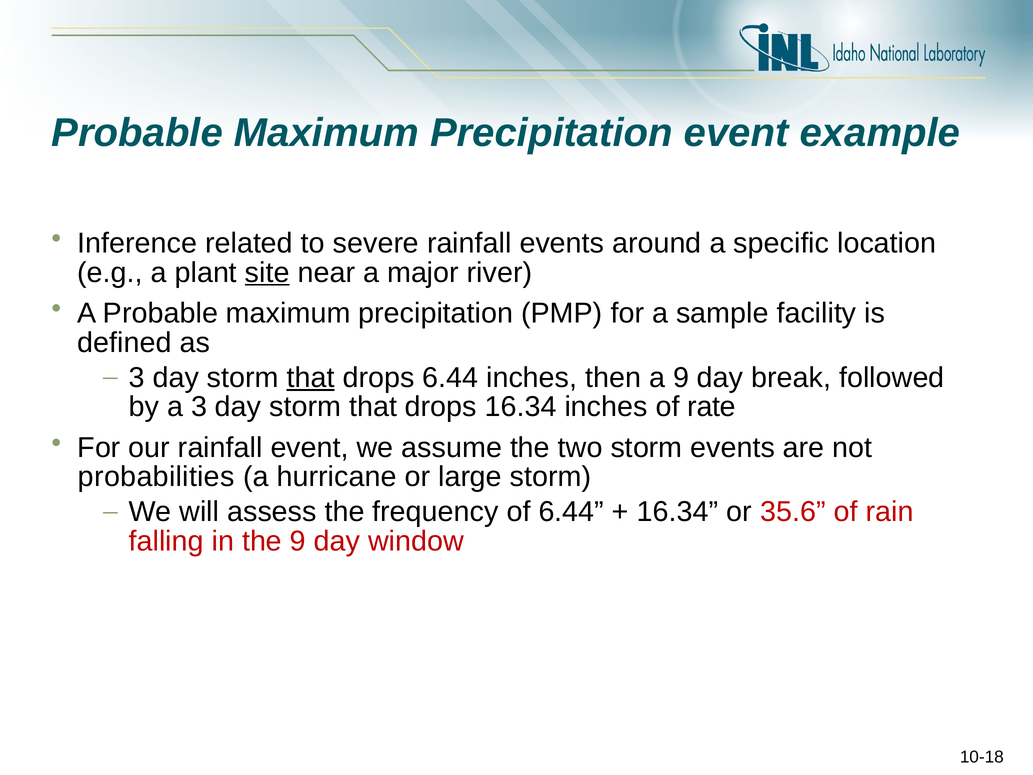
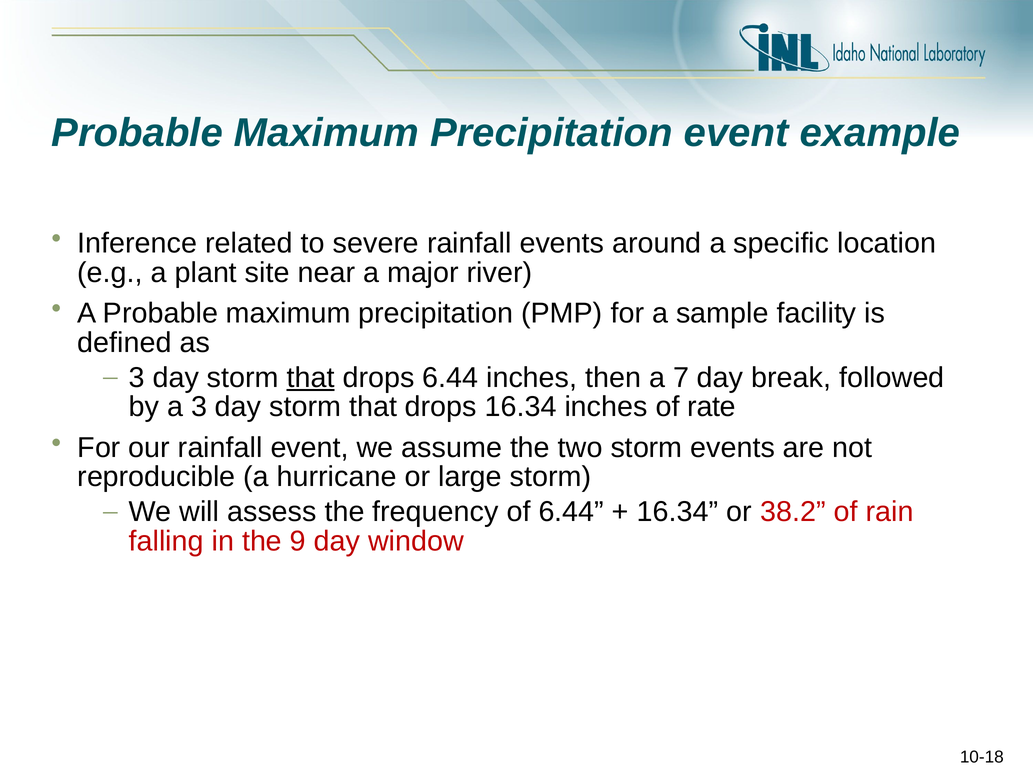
site underline: present -> none
a 9: 9 -> 7
probabilities: probabilities -> reproducible
35.6: 35.6 -> 38.2
